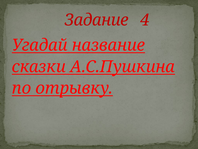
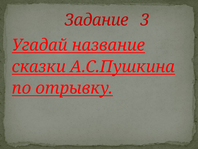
4: 4 -> 3
